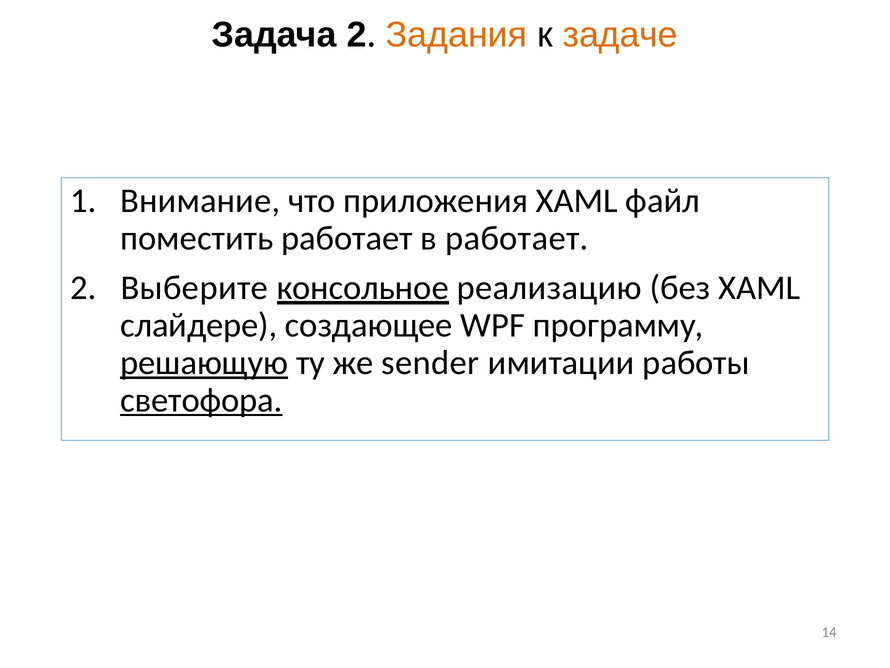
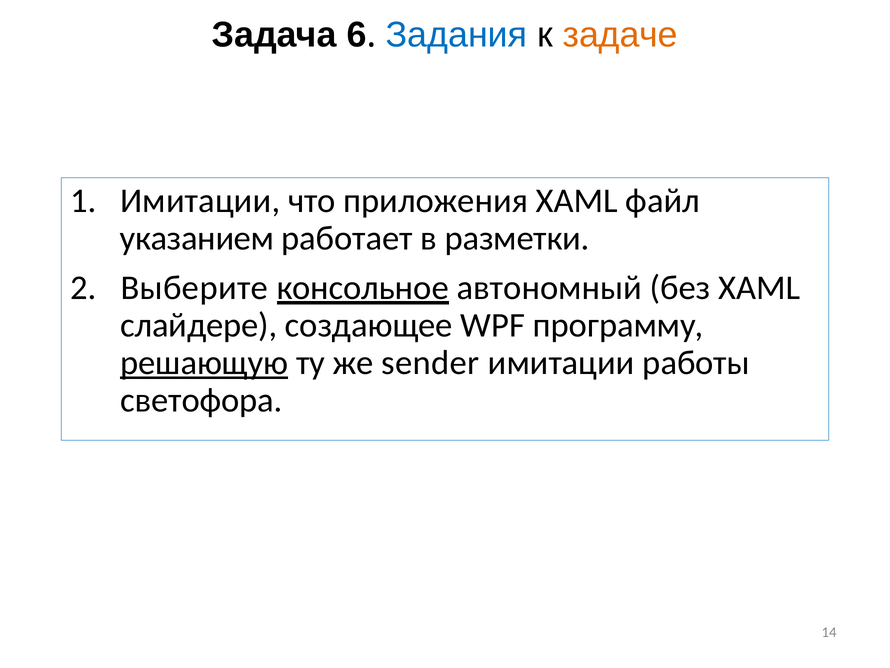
Задача 2: 2 -> 6
Задания colour: orange -> blue
Внимание at (200, 201): Внимание -> Имитации
поместить: поместить -> указанием
в работает: работает -> разметки
реализацию: реализацию -> автономный
светофора underline: present -> none
